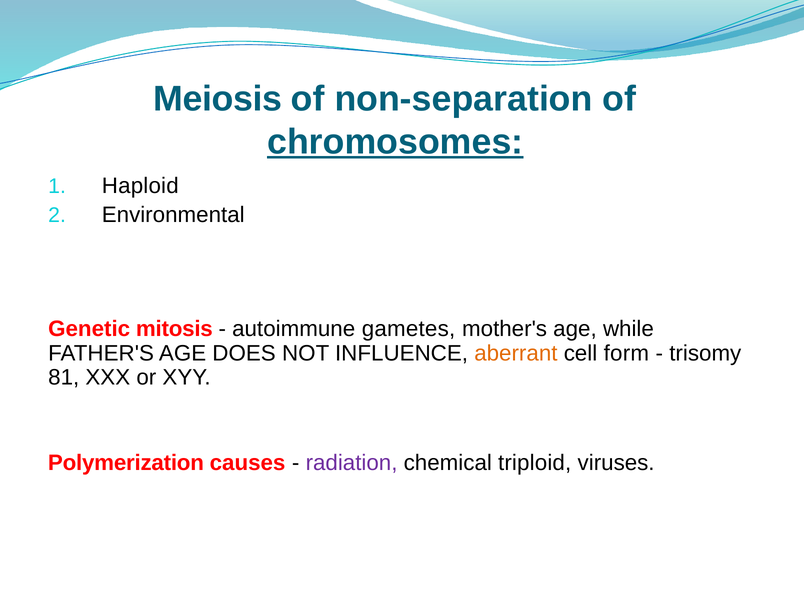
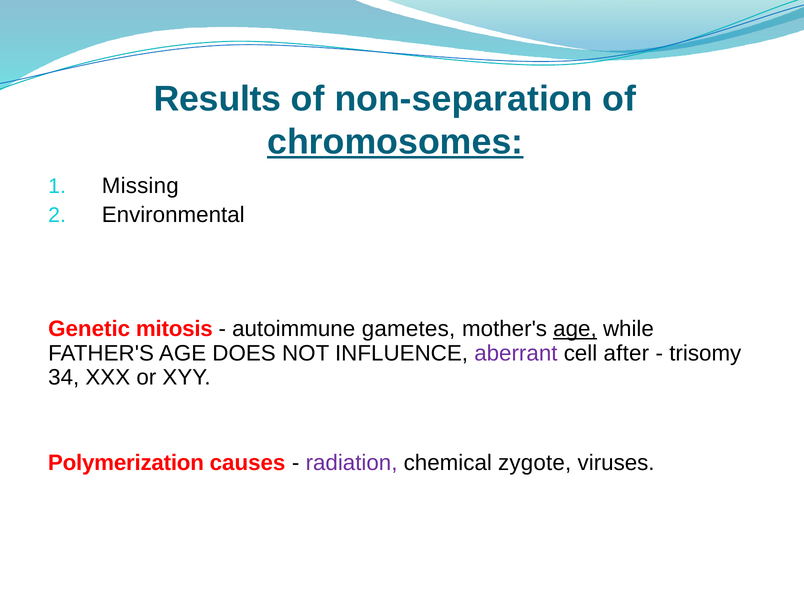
Meiosis: Meiosis -> Results
Haploid: Haploid -> Missing
age at (575, 329) underline: none -> present
aberrant colour: orange -> purple
form: form -> after
81: 81 -> 34
triploid: triploid -> zygote
